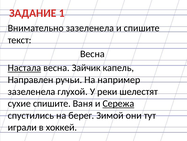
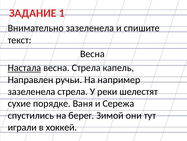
весна Зайчик: Зайчик -> Стрела
зазеленела глухой: глухой -> стрела
сухие спишите: спишите -> порядке
Сережа underline: present -> none
